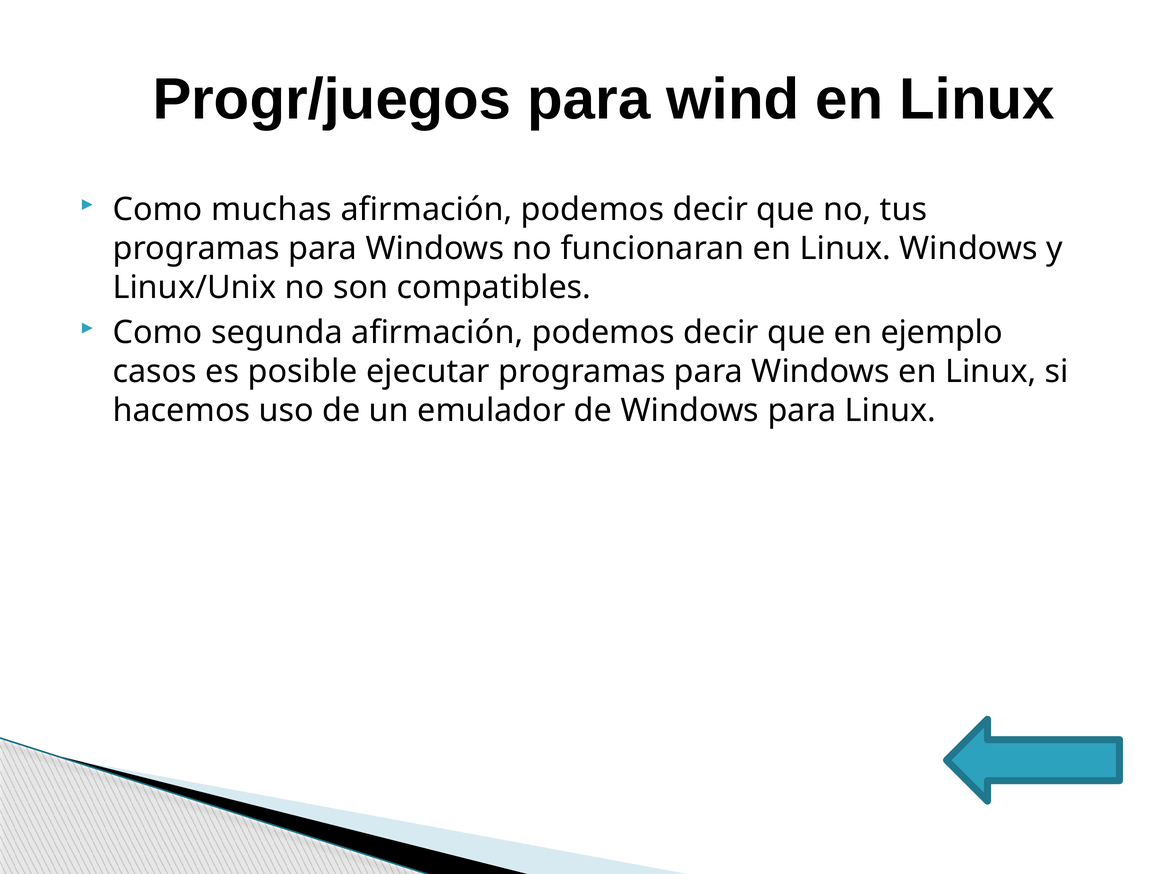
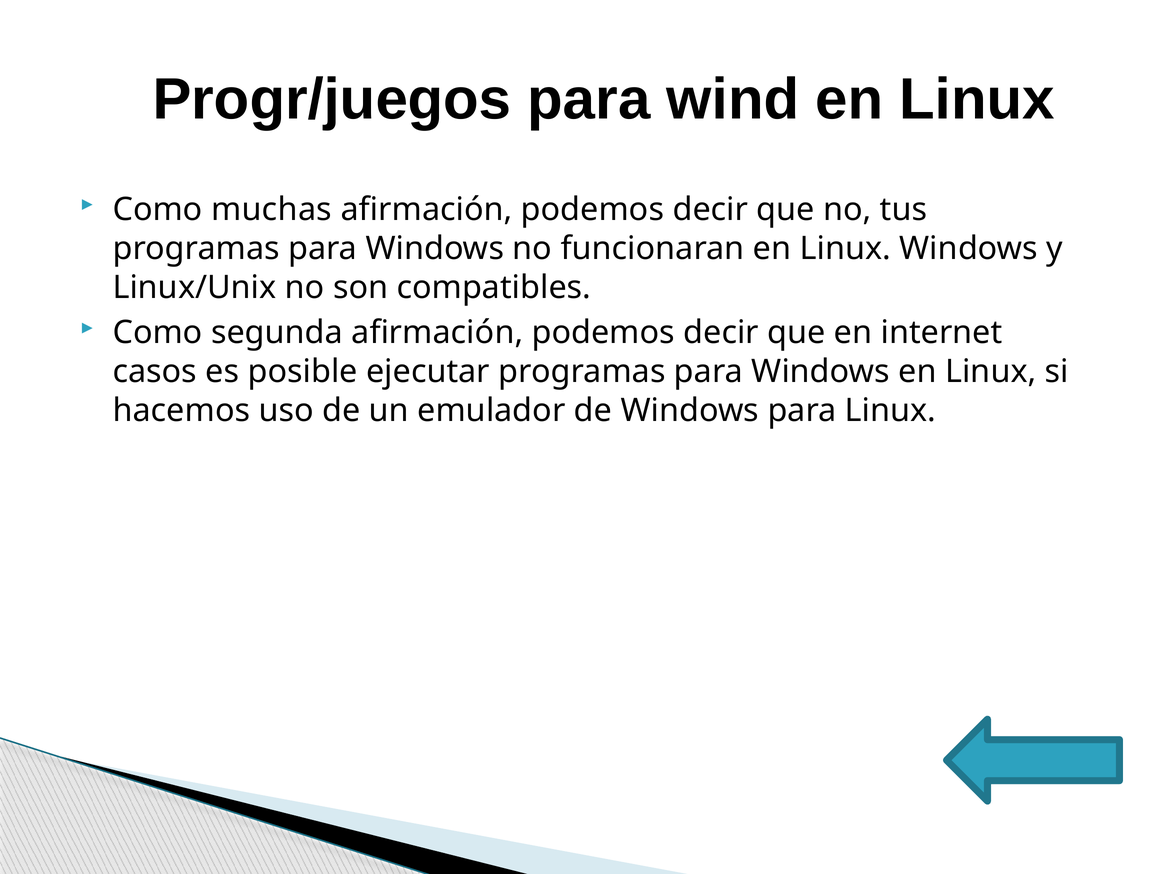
ejemplo: ejemplo -> internet
